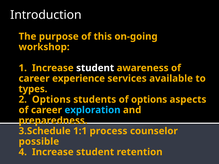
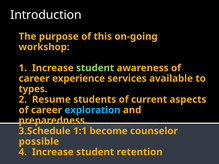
student at (95, 68) colour: white -> light green
2 Options: Options -> Resume
of options: options -> current
process: process -> become
